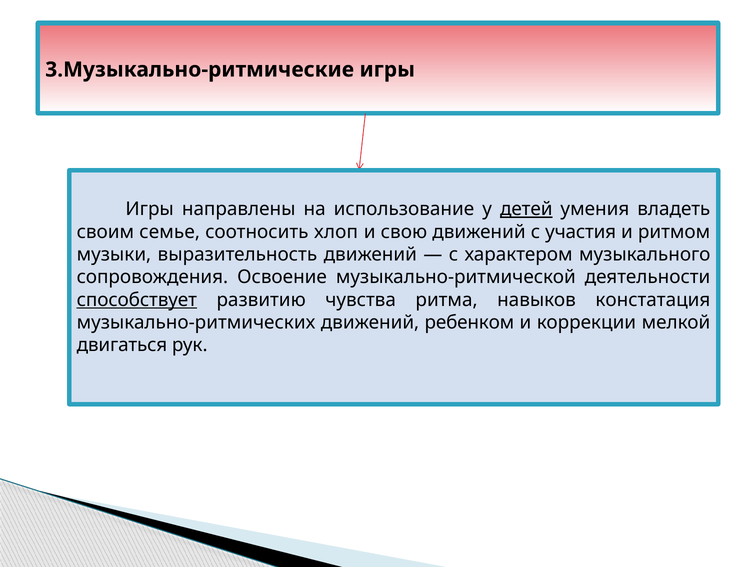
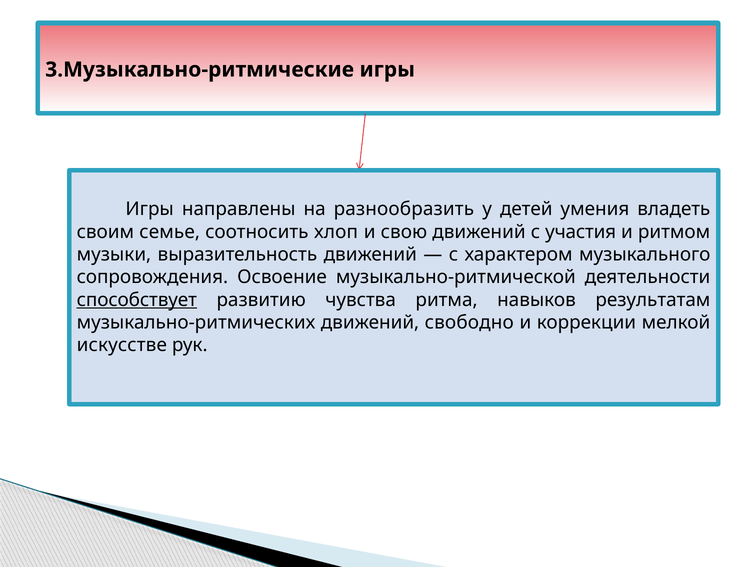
использование: использование -> разнообразить
детей underline: present -> none
констатация: констатация -> результатам
ребенком: ребенком -> свободно
двигаться: двигаться -> искусстве
